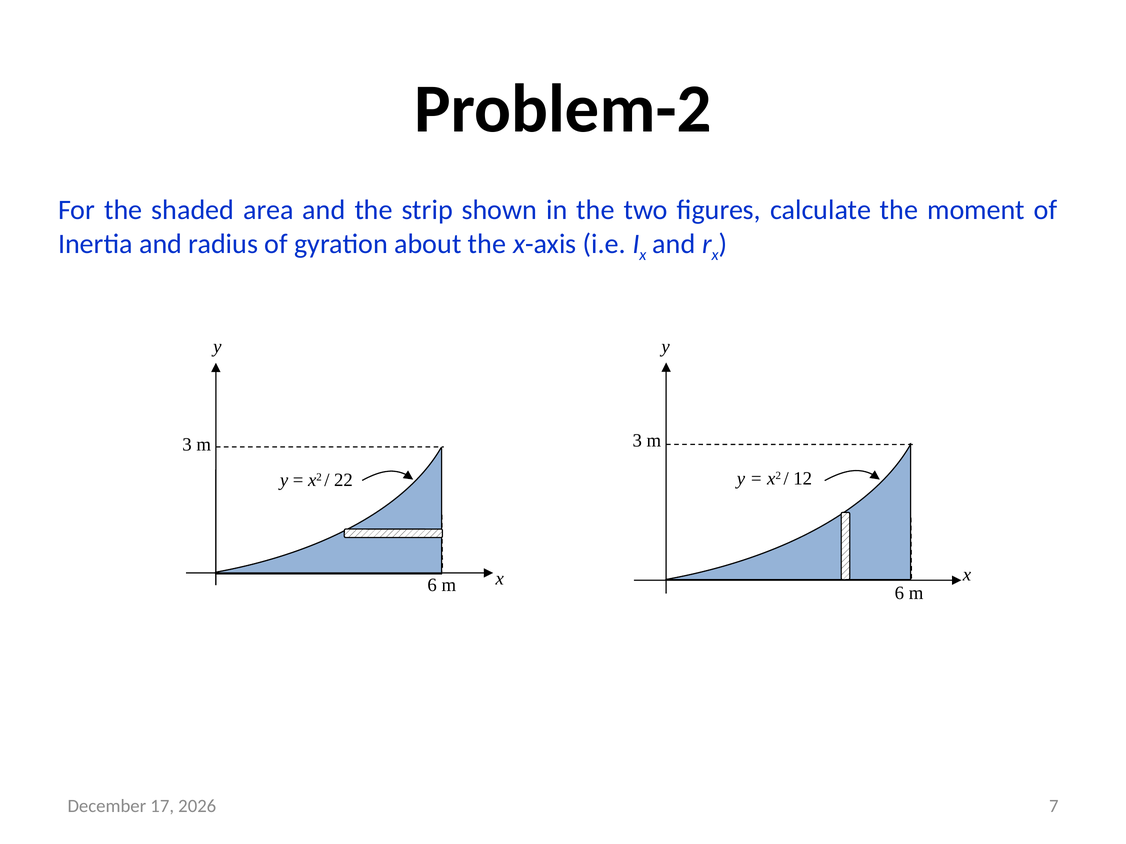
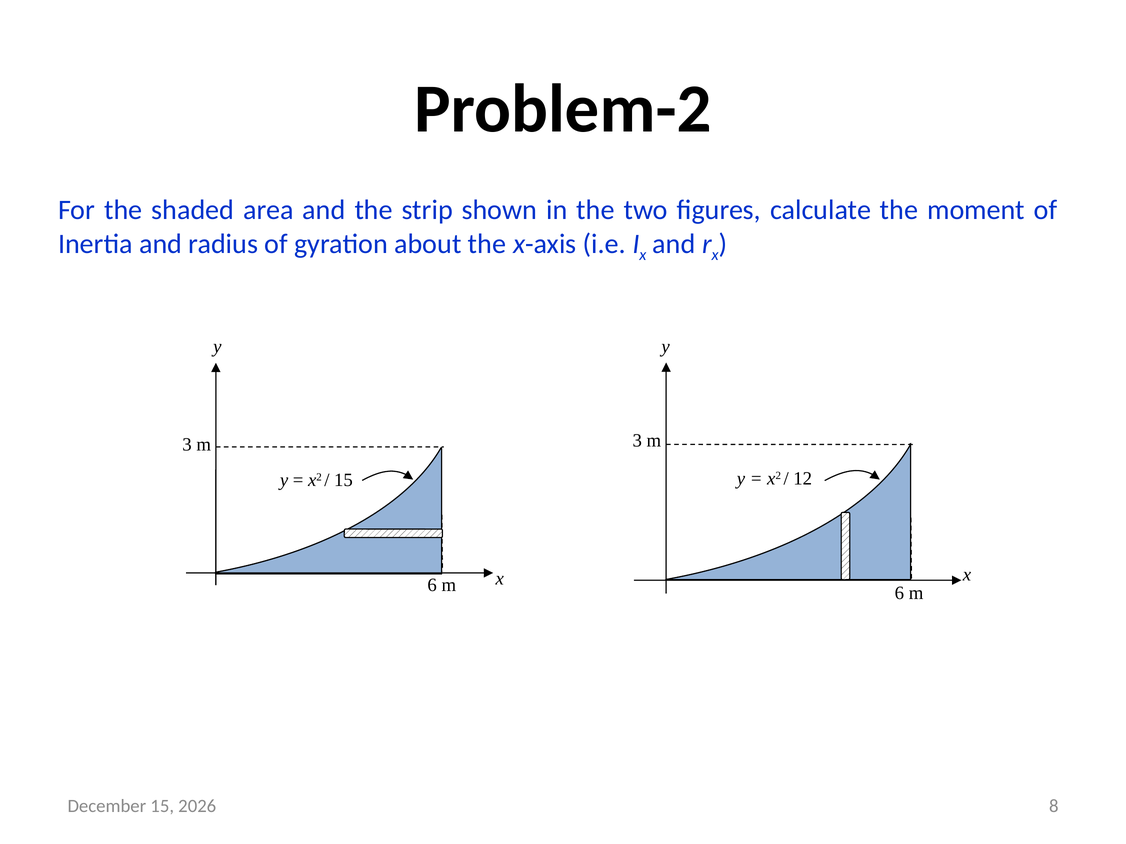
22 at (343, 480): 22 -> 15
17 at (162, 806): 17 -> 15
7: 7 -> 8
